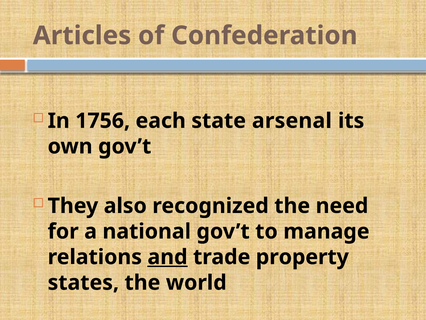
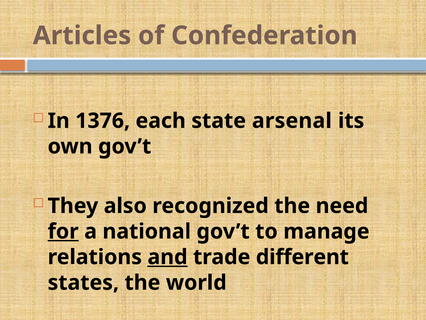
1756: 1756 -> 1376
for underline: none -> present
property: property -> different
